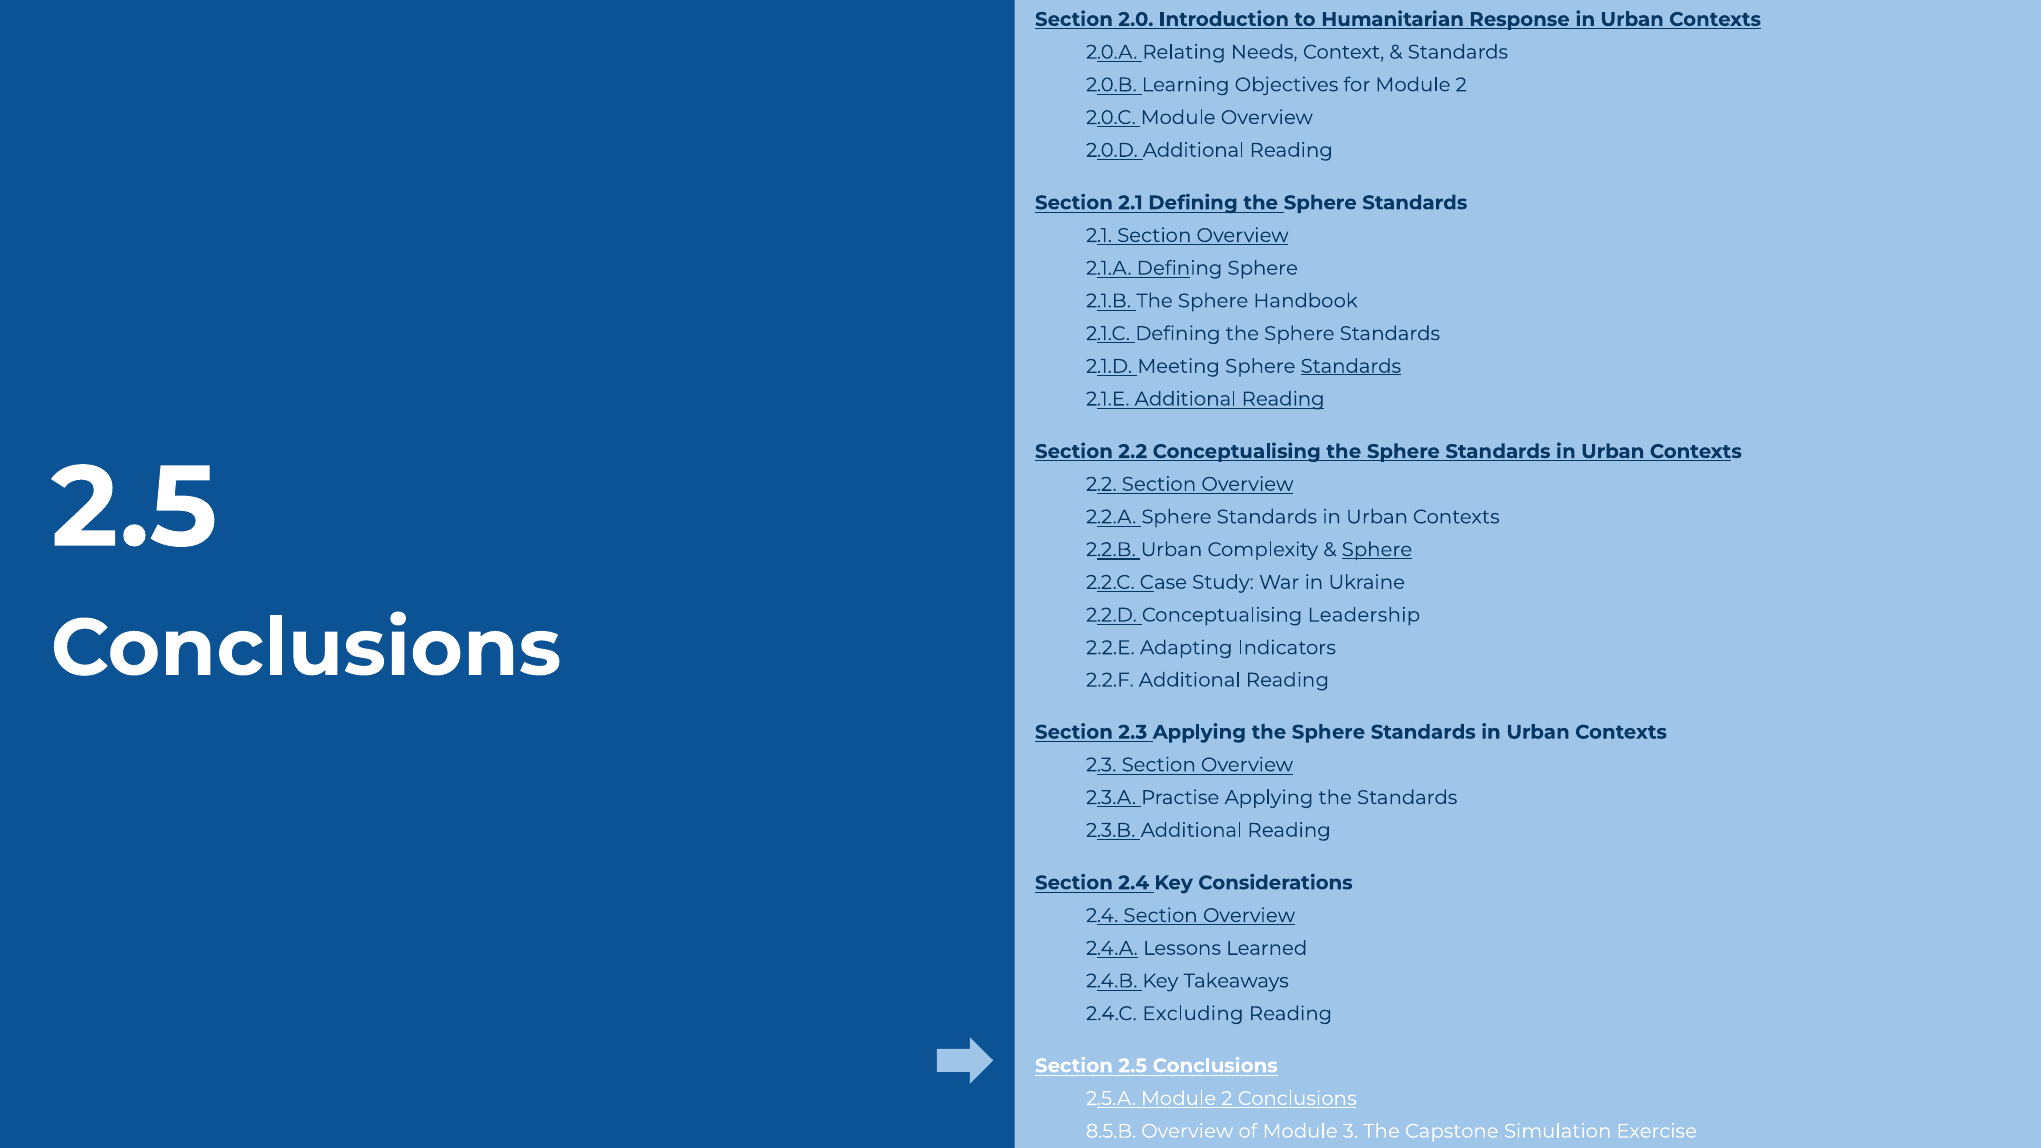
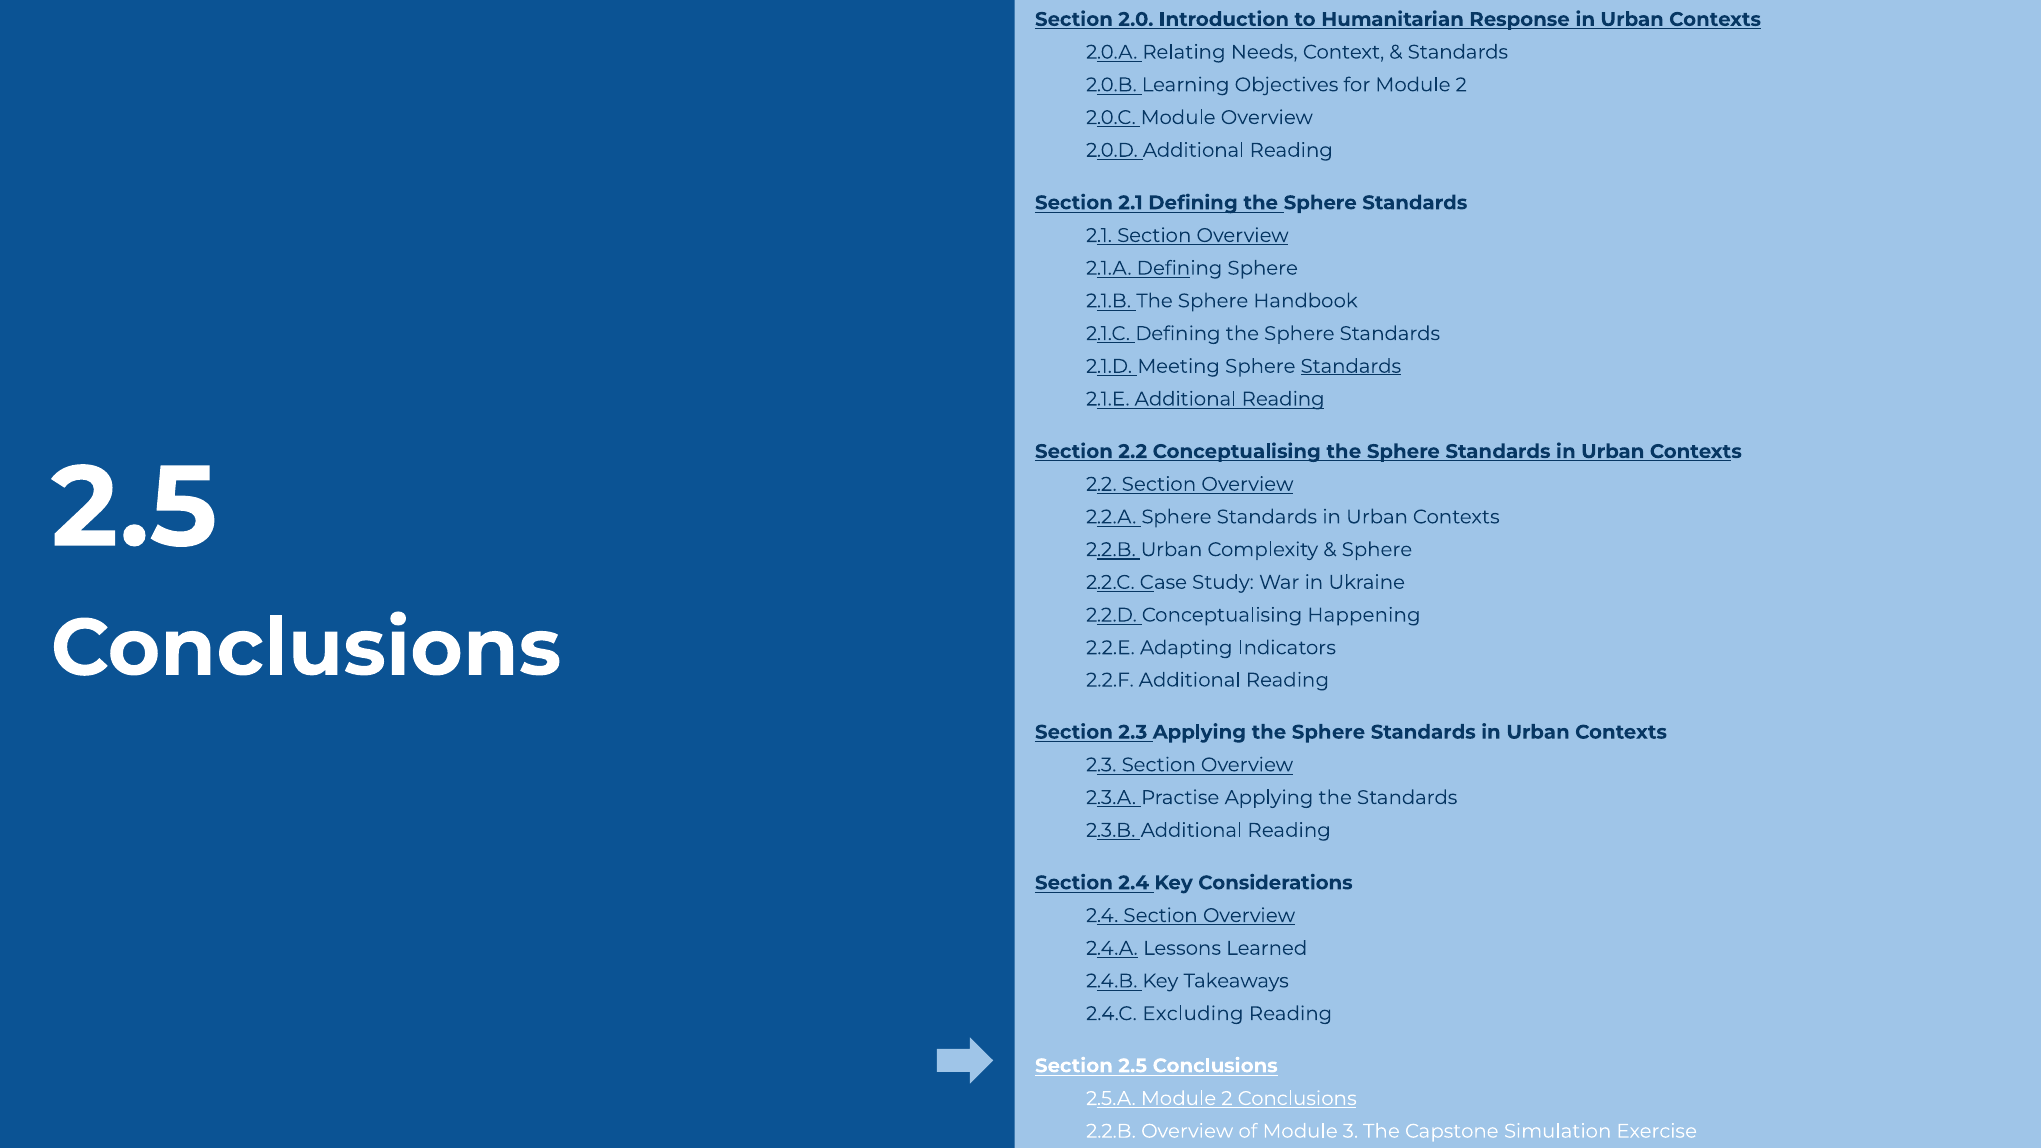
Sphere at (1377, 550) underline: present -> none
Leadership: Leadership -> Happening
8.5.B at (1111, 1131): 8.5.B -> 2.2.B
